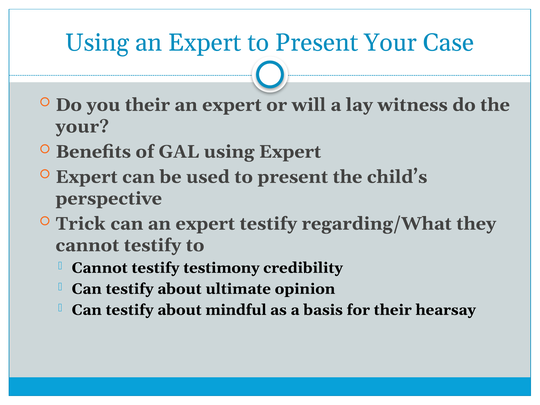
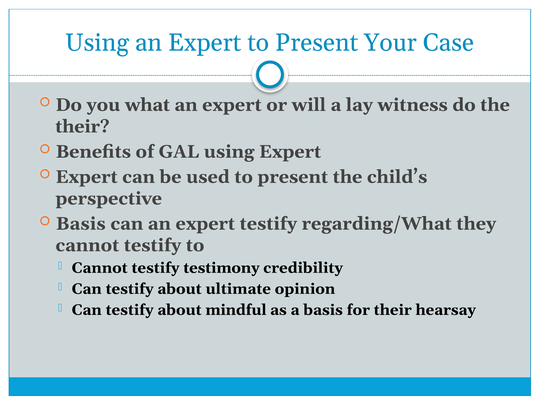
you their: their -> what
your at (82, 127): your -> their
Trick at (81, 224): Trick -> Basis
